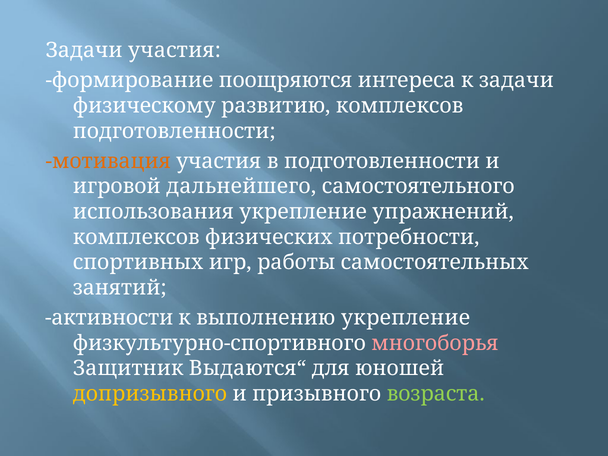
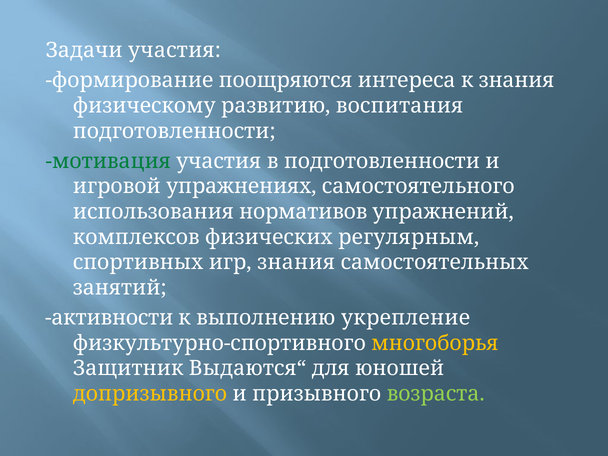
к задачи: задачи -> знания
развитию комплексов: комплексов -> воспитания
мотивация colour: orange -> green
дальнейшего: дальнейшего -> упражнениях
использования укрепление: укрепление -> нормативов
потребности: потребности -> регулярным
игр работы: работы -> знания
многоборья colour: pink -> yellow
